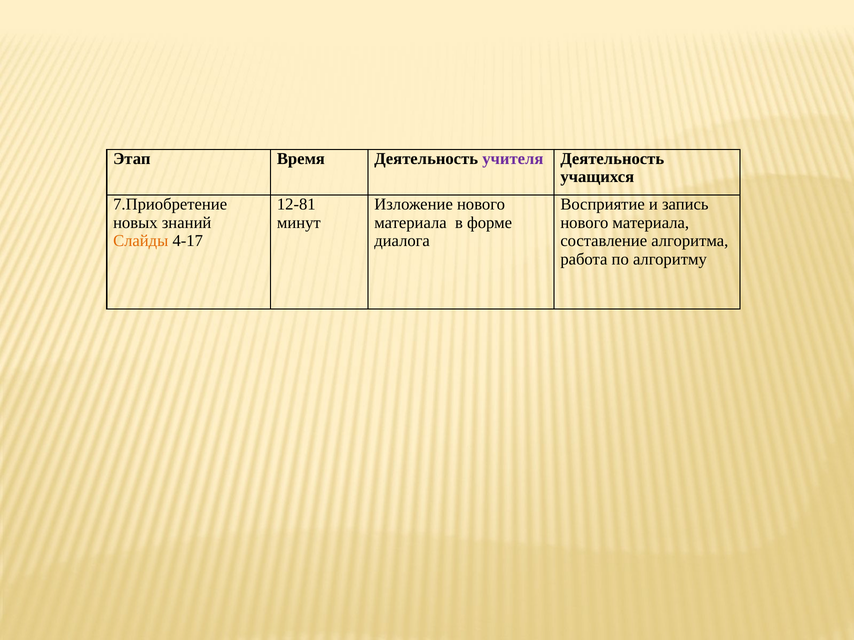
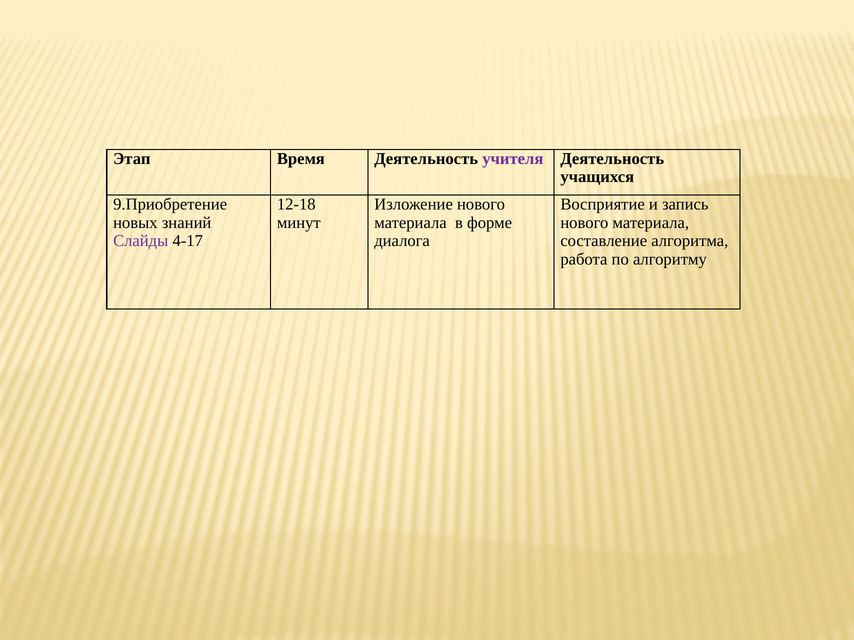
7.Приобретение: 7.Приобретение -> 9.Приобретение
12-81: 12-81 -> 12-18
Слайды colour: orange -> purple
